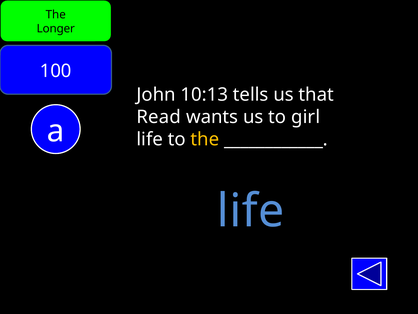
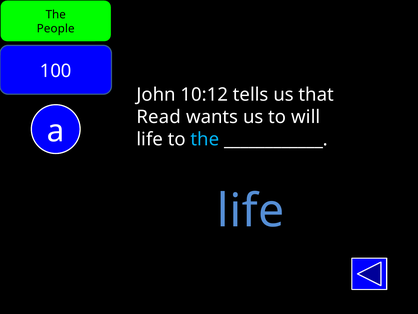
Longer: Longer -> People
10:13: 10:13 -> 10:12
girl: girl -> will
the at (205, 139) colour: yellow -> light blue
